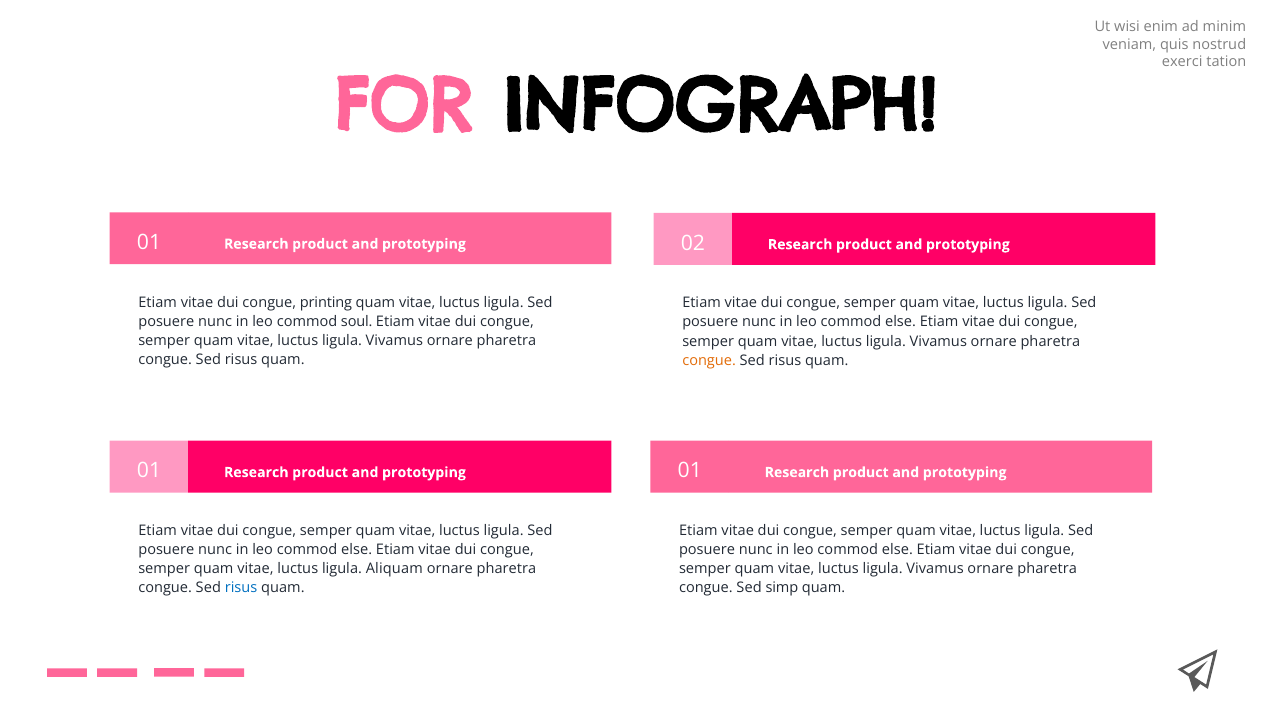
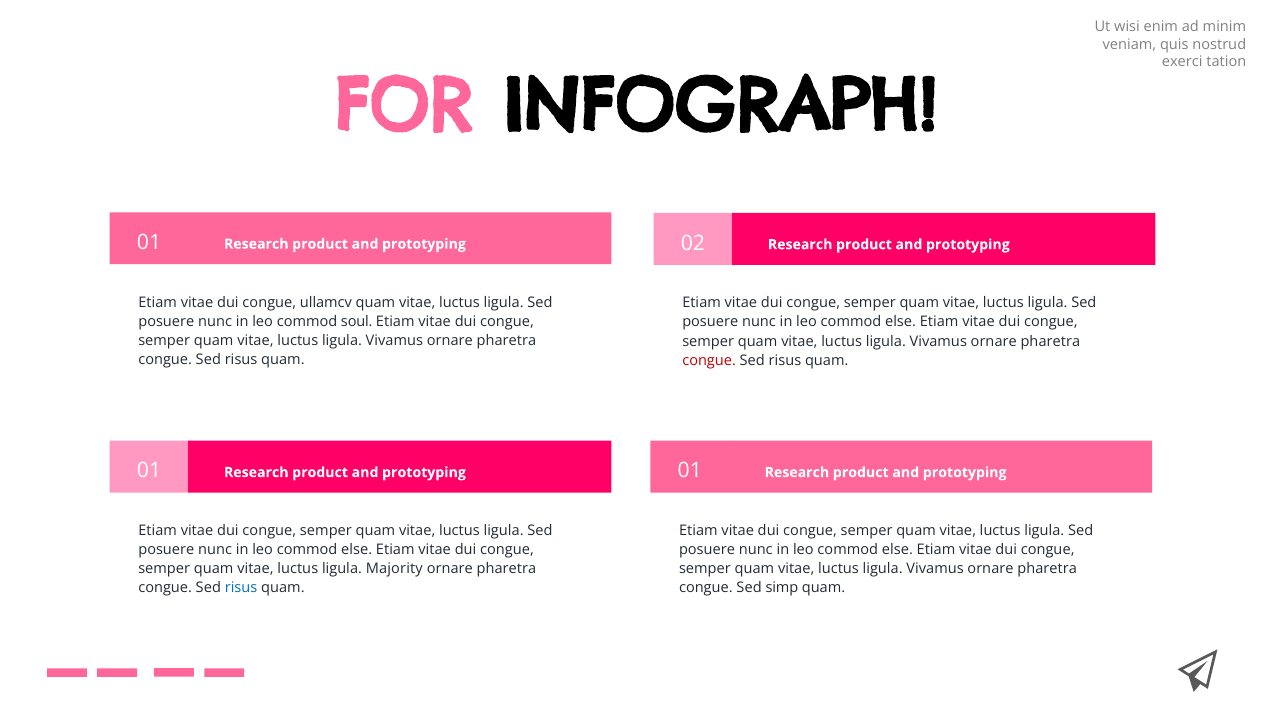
printing: printing -> ullamcv
congue at (709, 360) colour: orange -> red
Aliquam: Aliquam -> Majority
